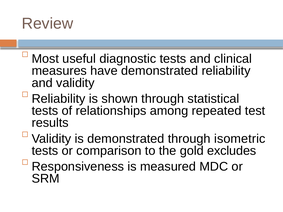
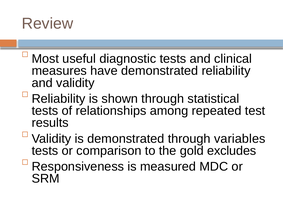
isometric: isometric -> variables
